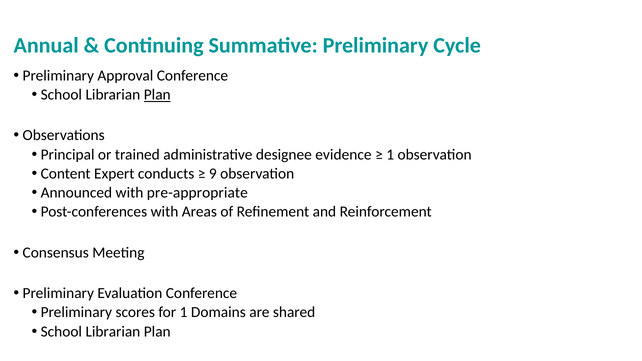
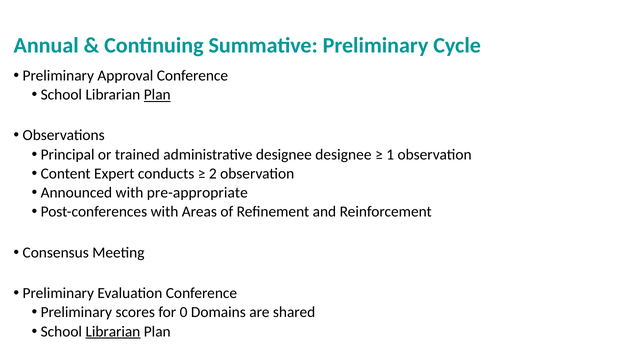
designee evidence: evidence -> designee
9: 9 -> 2
for 1: 1 -> 0
Librarian at (113, 332) underline: none -> present
